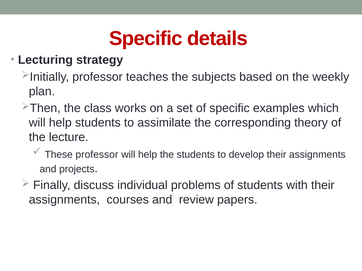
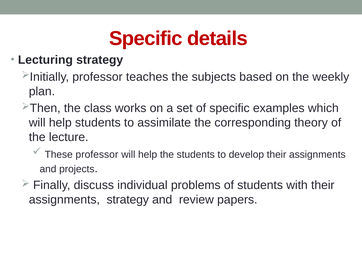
assignments courses: courses -> strategy
